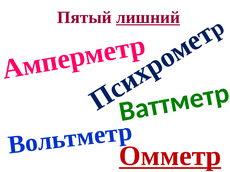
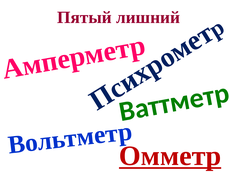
лишний underline: present -> none
